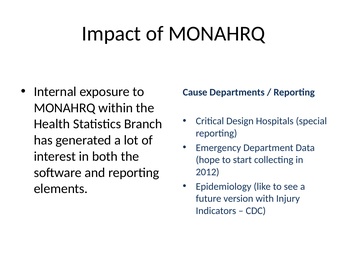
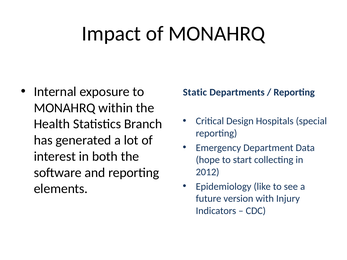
Cause: Cause -> Static
